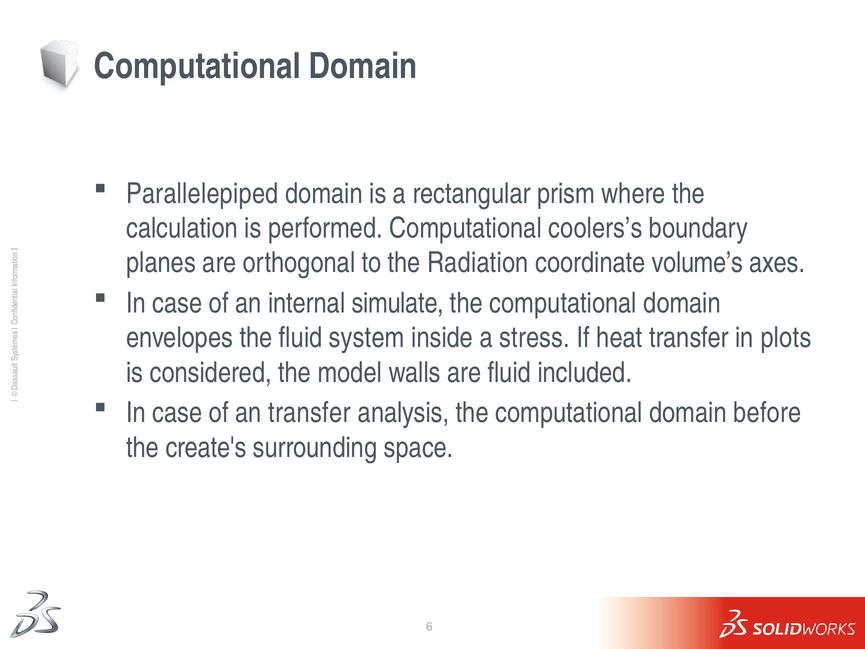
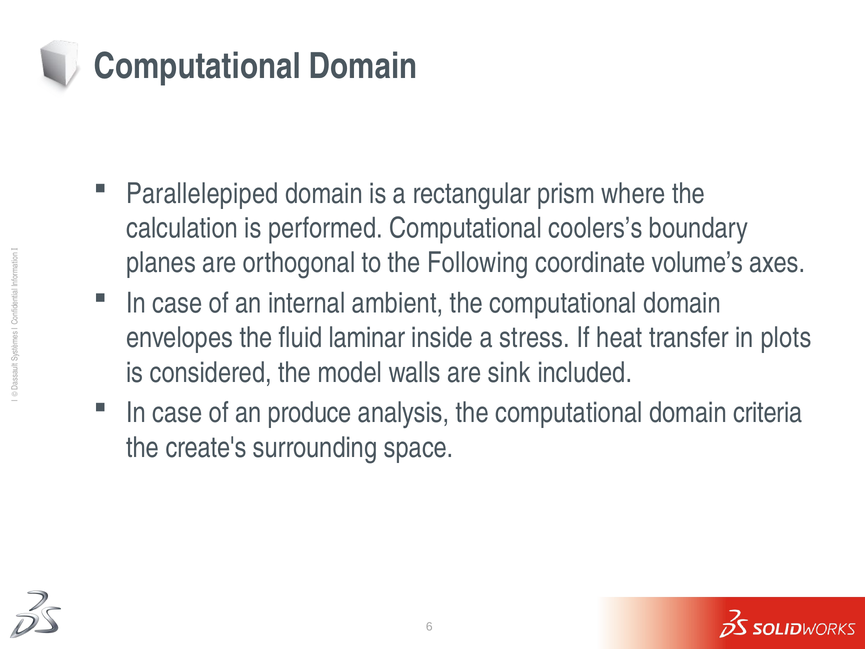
Radiation: Radiation -> Following
simulate: simulate -> ambient
system: system -> laminar
are fluid: fluid -> sink
an transfer: transfer -> produce
before: before -> criteria
